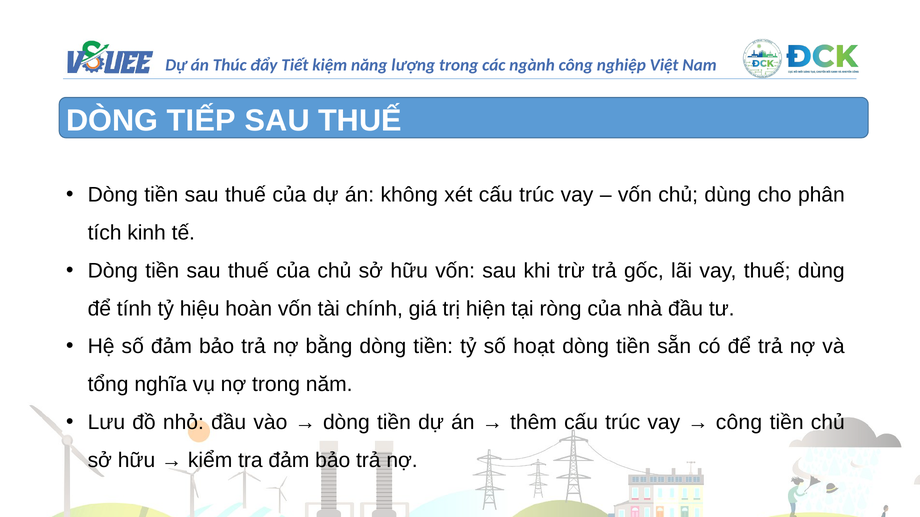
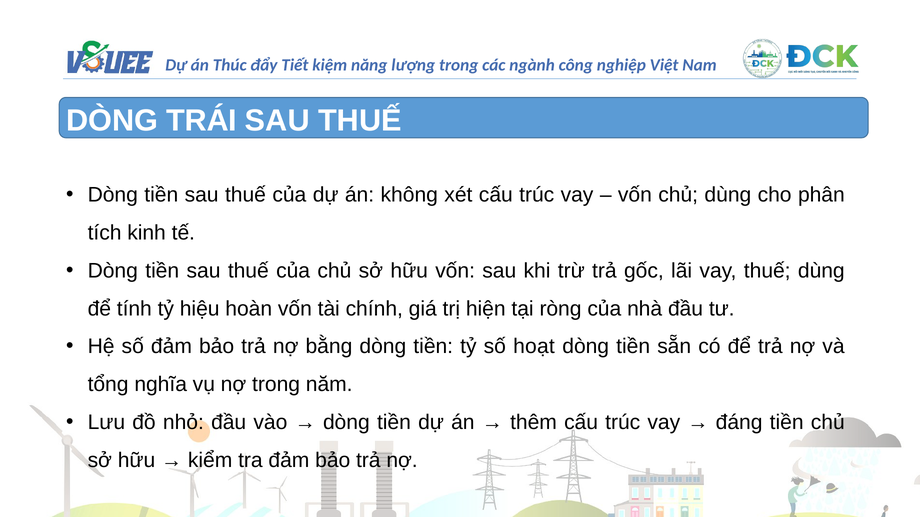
TIẾP: TIẾP -> TRÁI
công at (739, 423): công -> đáng
